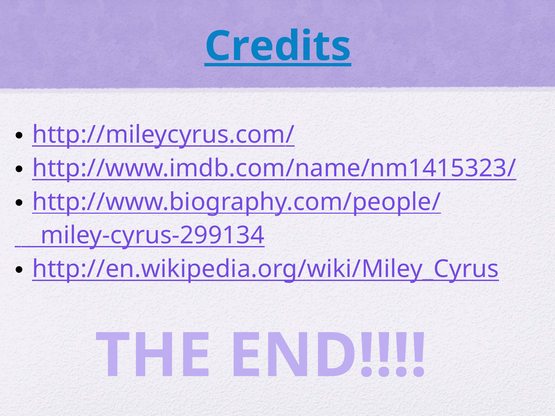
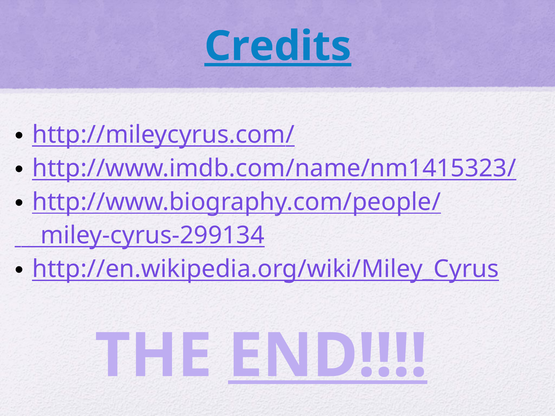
END underline: none -> present
